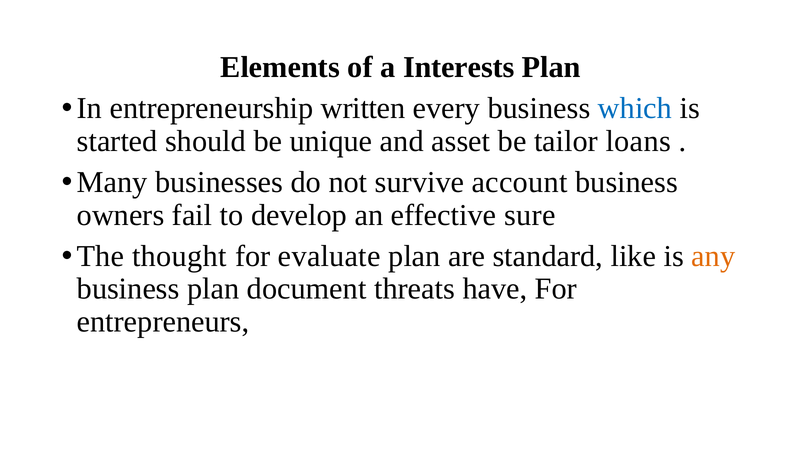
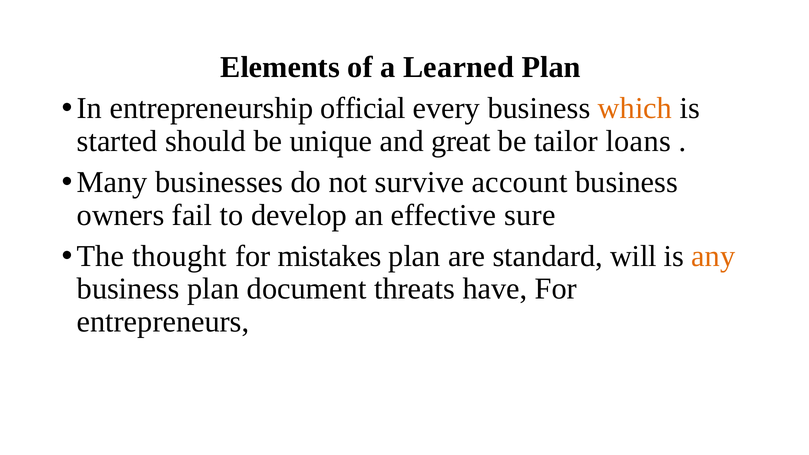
Interests: Interests -> Learned
written: written -> official
which colour: blue -> orange
asset: asset -> great
evaluate: evaluate -> mistakes
like: like -> will
